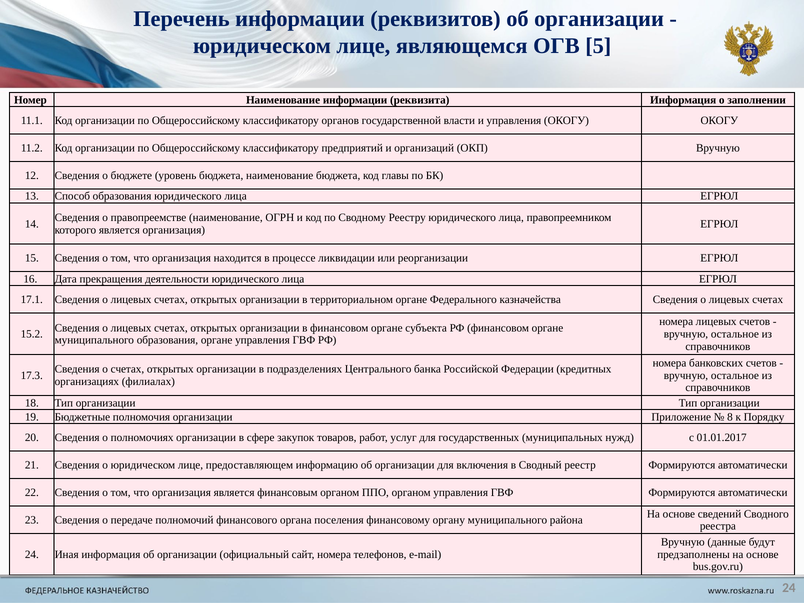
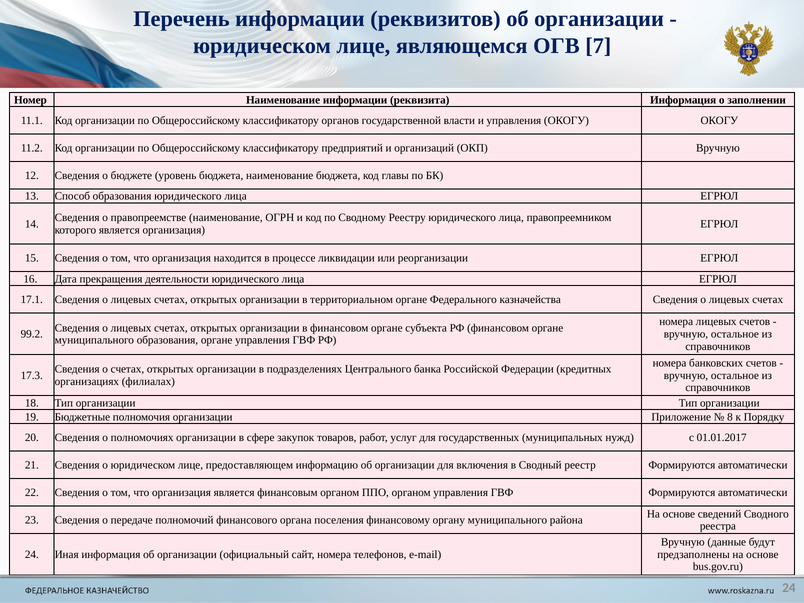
5: 5 -> 7
15.2: 15.2 -> 99.2
